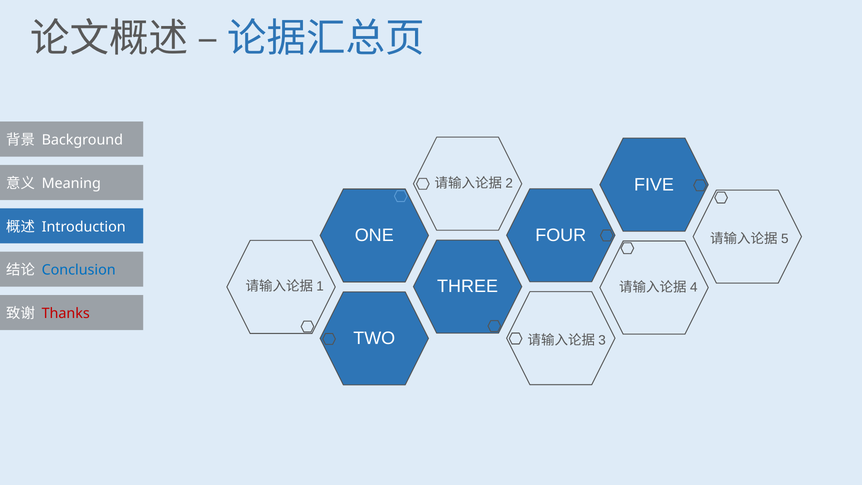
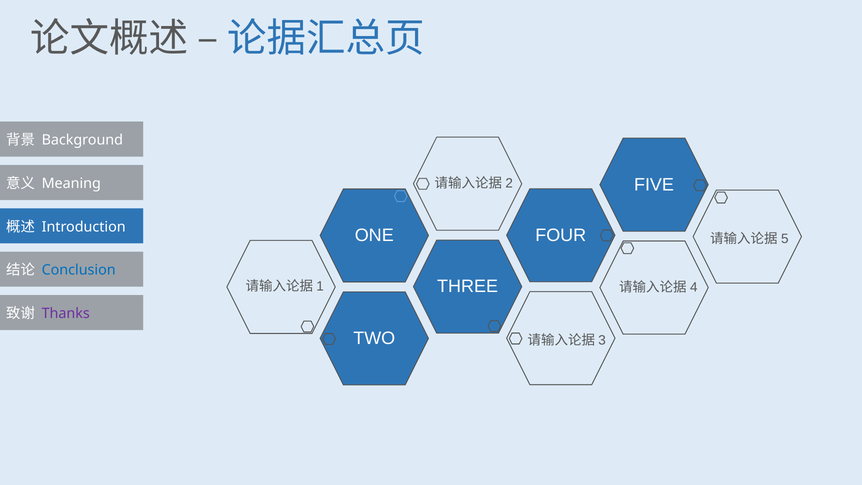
Thanks colour: red -> purple
